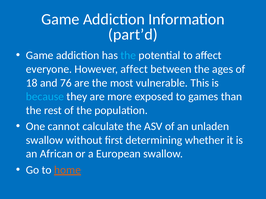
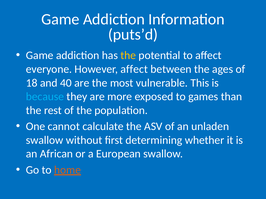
part’d: part’d -> puts’d
the at (128, 56) colour: light blue -> yellow
76: 76 -> 40
